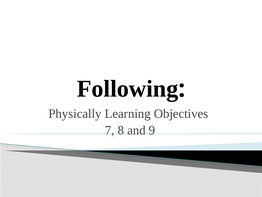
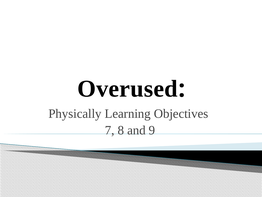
Following: Following -> Overused
